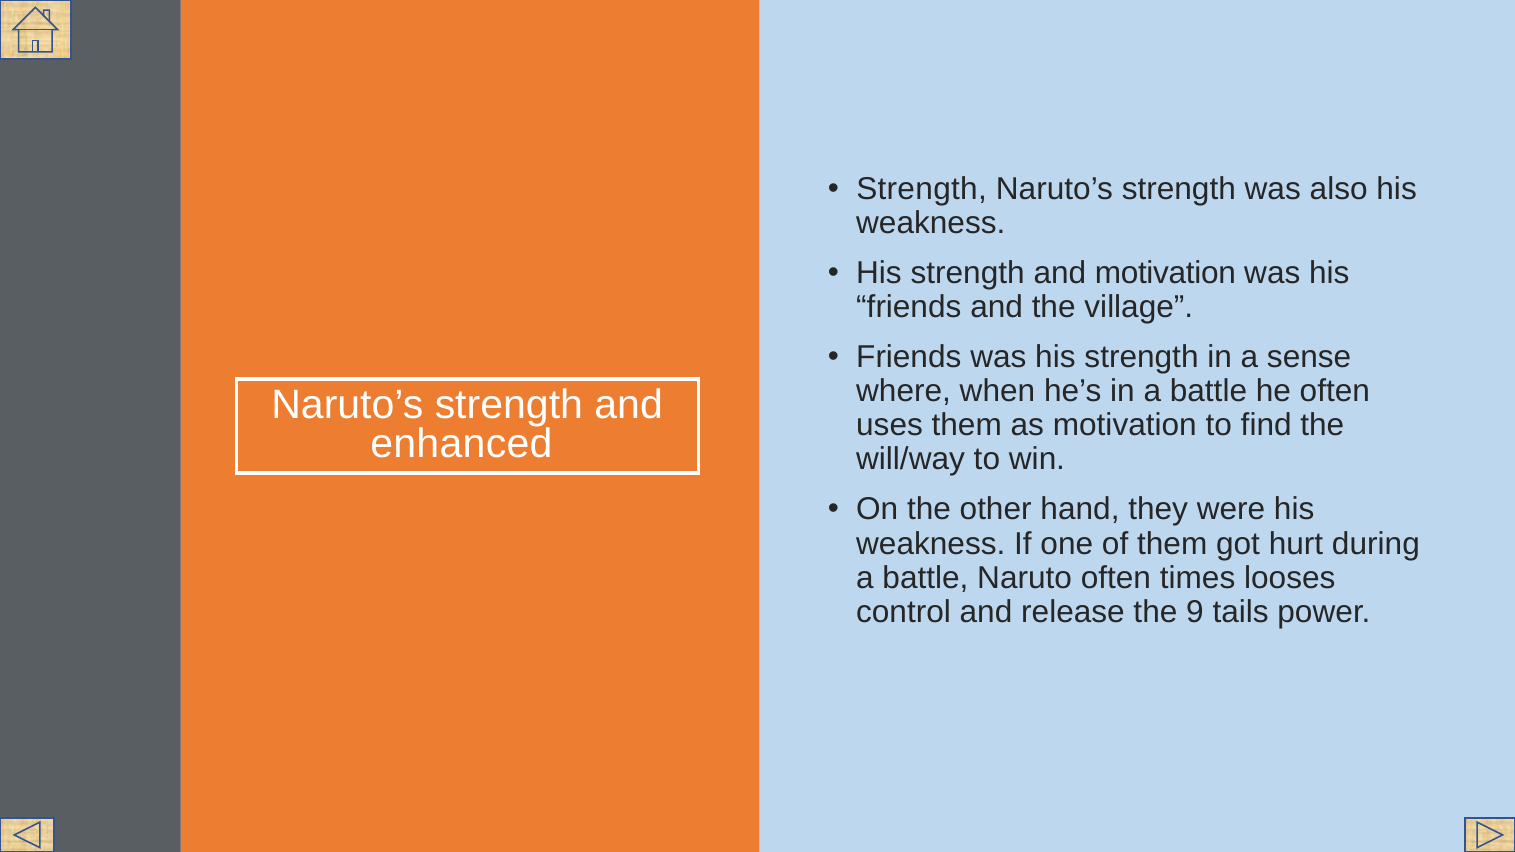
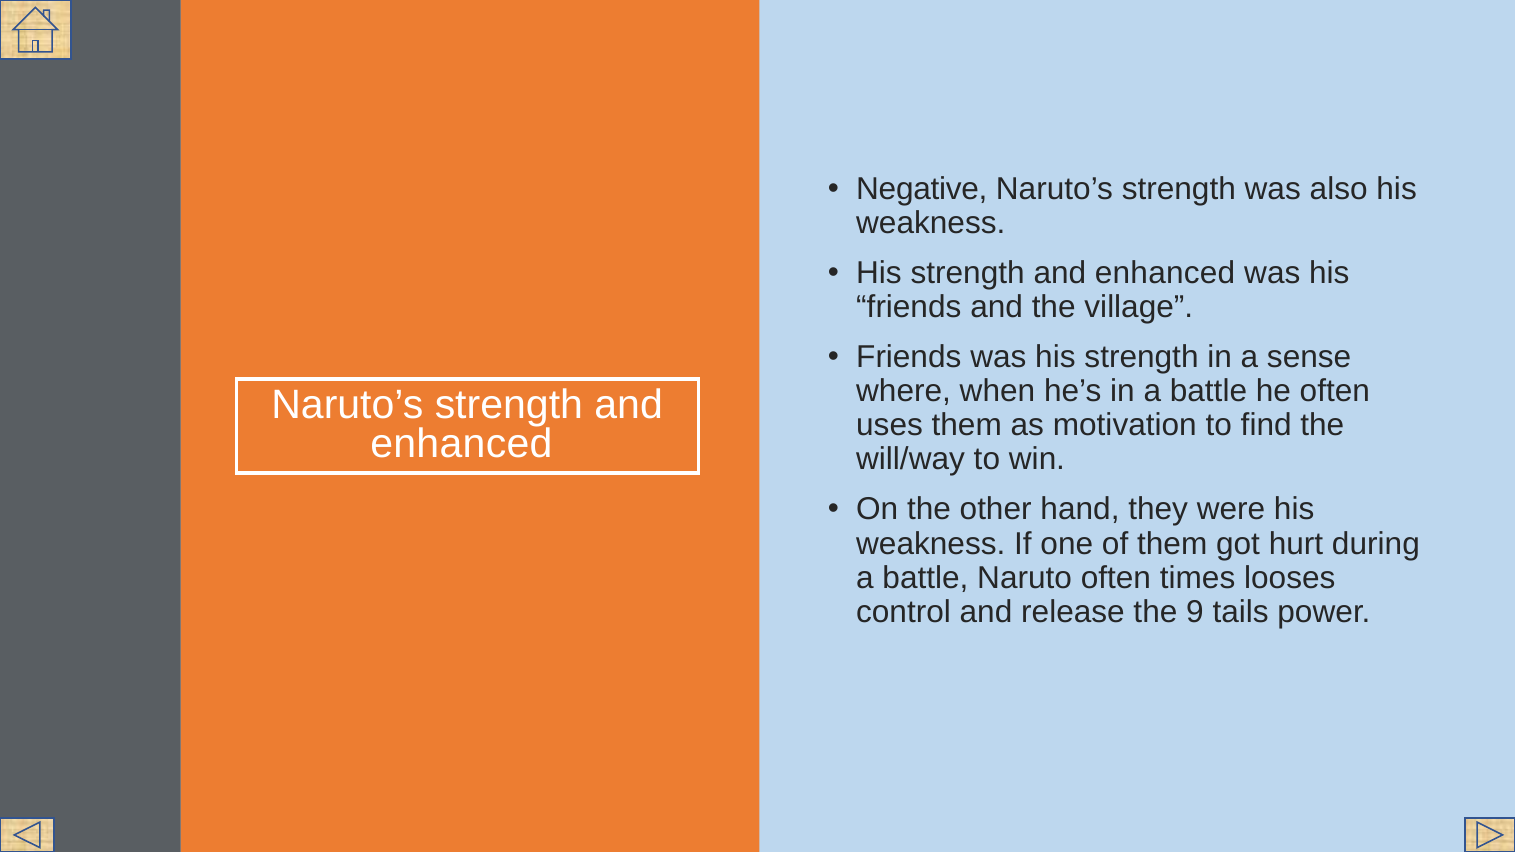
Strength at (922, 189): Strength -> Negative
His strength and motivation: motivation -> enhanced
